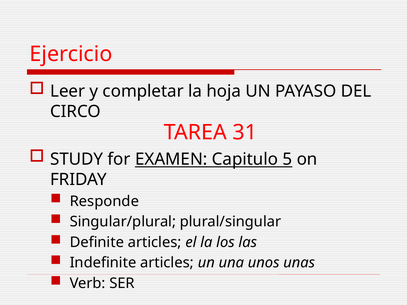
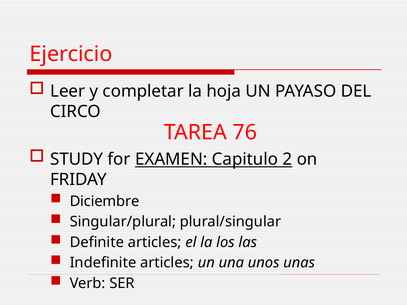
31: 31 -> 76
5: 5 -> 2
Responde: Responde -> Diciembre
